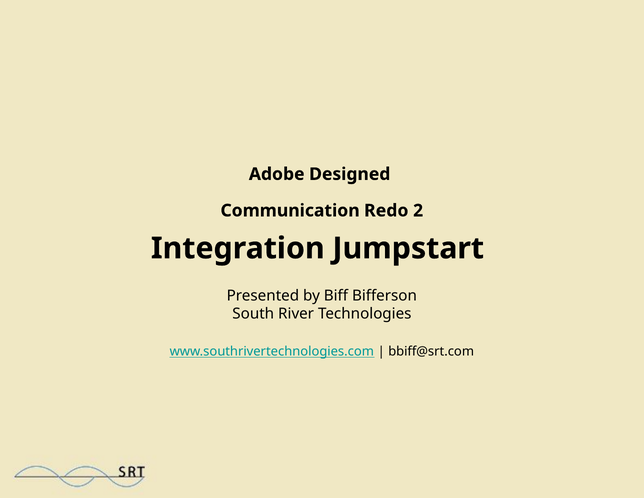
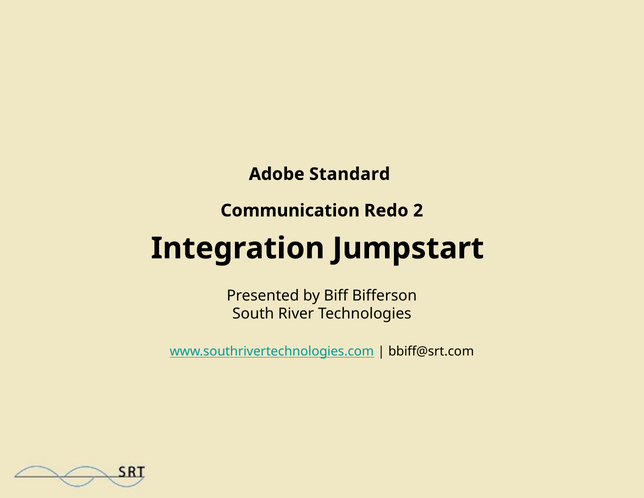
Designed: Designed -> Standard
